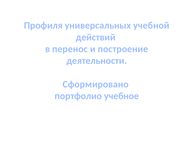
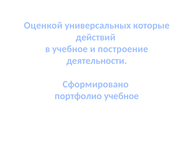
Профиля: Профиля -> Оценкой
учебной: учебной -> которые
в перенос: перенос -> учебное
